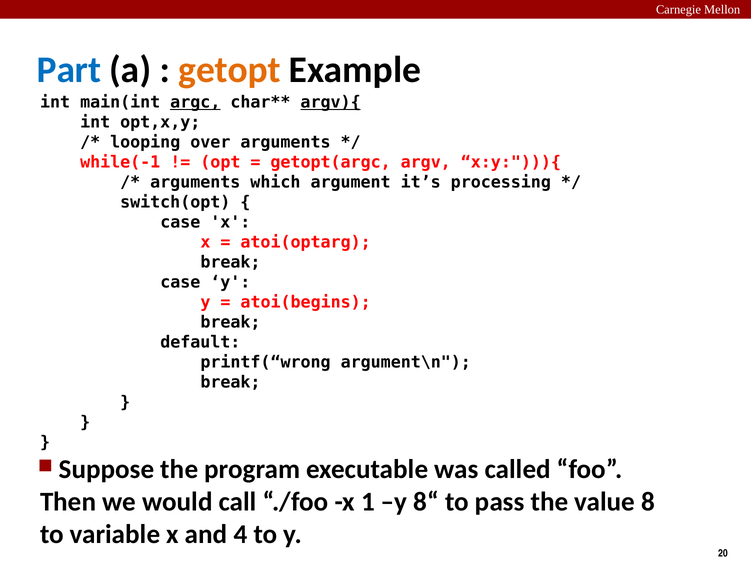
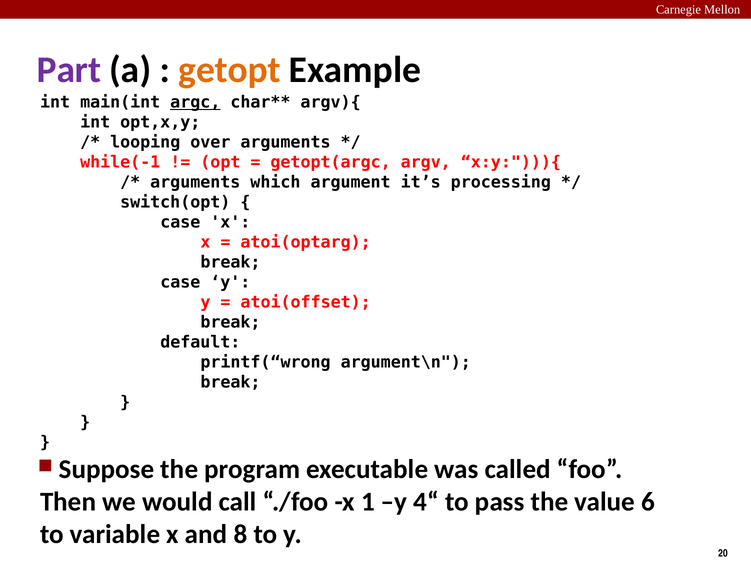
Part colour: blue -> purple
argv){ underline: present -> none
atoi(begins: atoi(begins -> atoi(offset
8“: 8“ -> 4“
8: 8 -> 6
4: 4 -> 8
